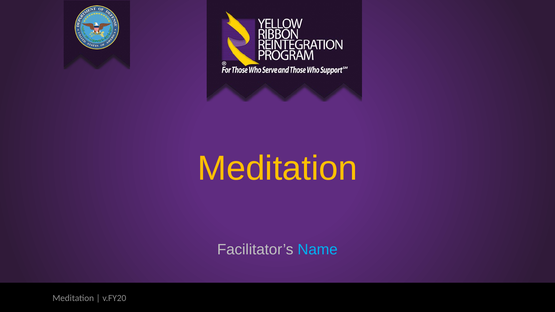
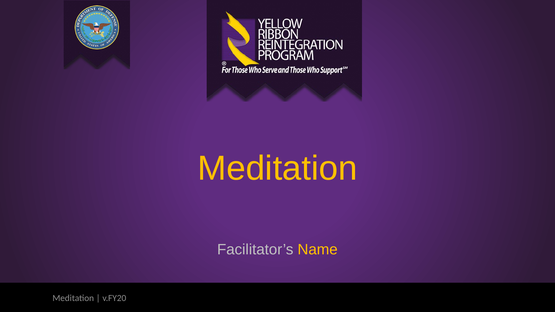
Name colour: light blue -> yellow
